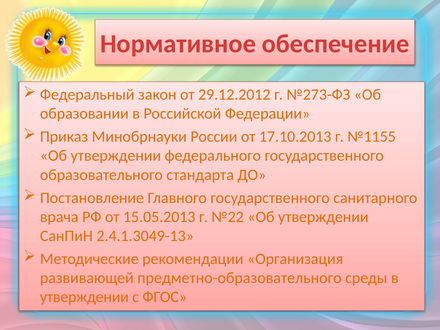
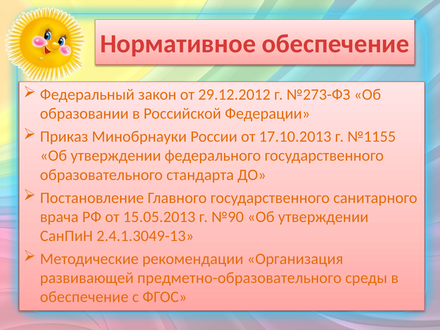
№22: №22 -> №90
утверждении at (84, 297): утверждении -> обеспечение
